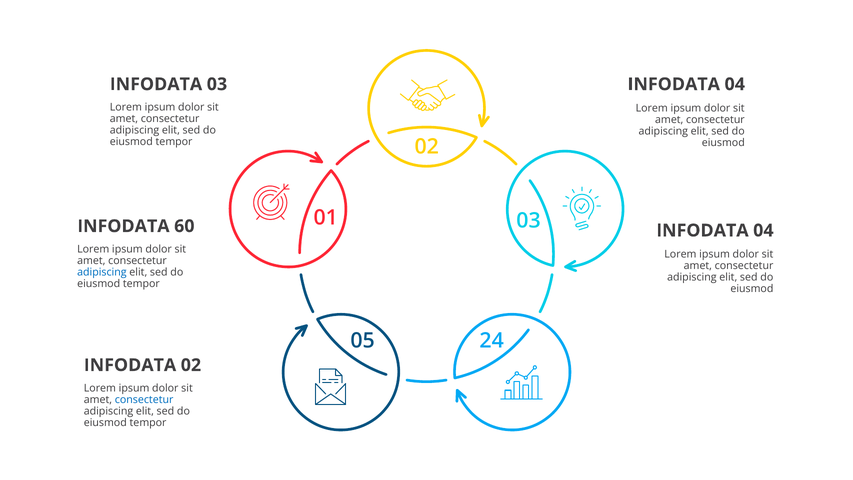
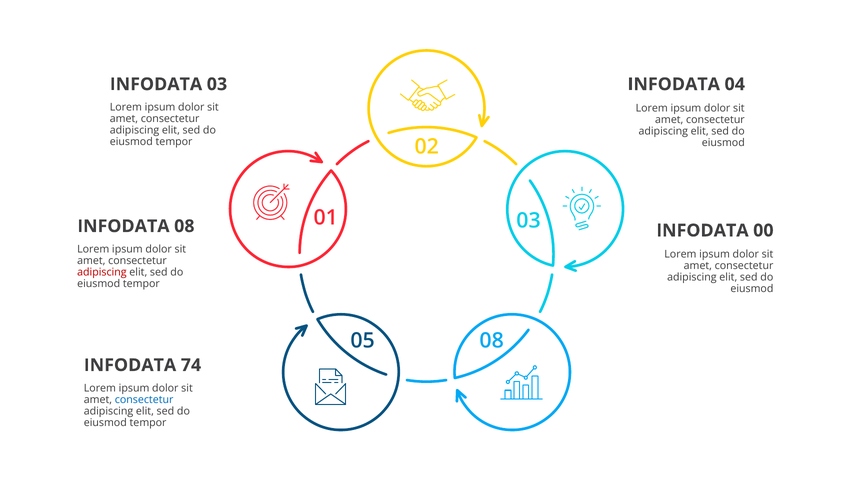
INFODATA 60: 60 -> 08
04 at (763, 230): 04 -> 00
adipiscing at (102, 272) colour: blue -> red
05 24: 24 -> 08
INFODATA 02: 02 -> 74
